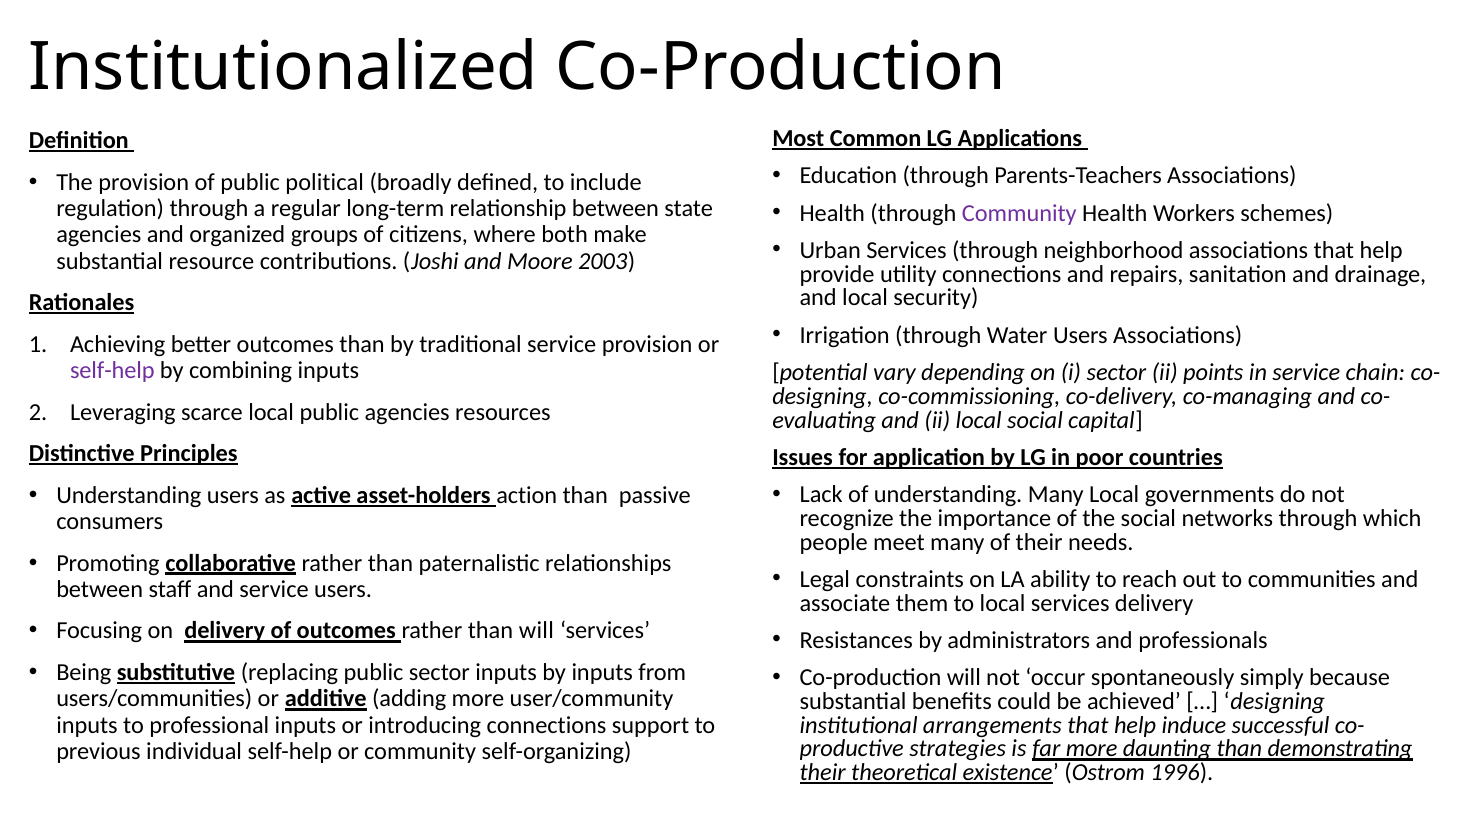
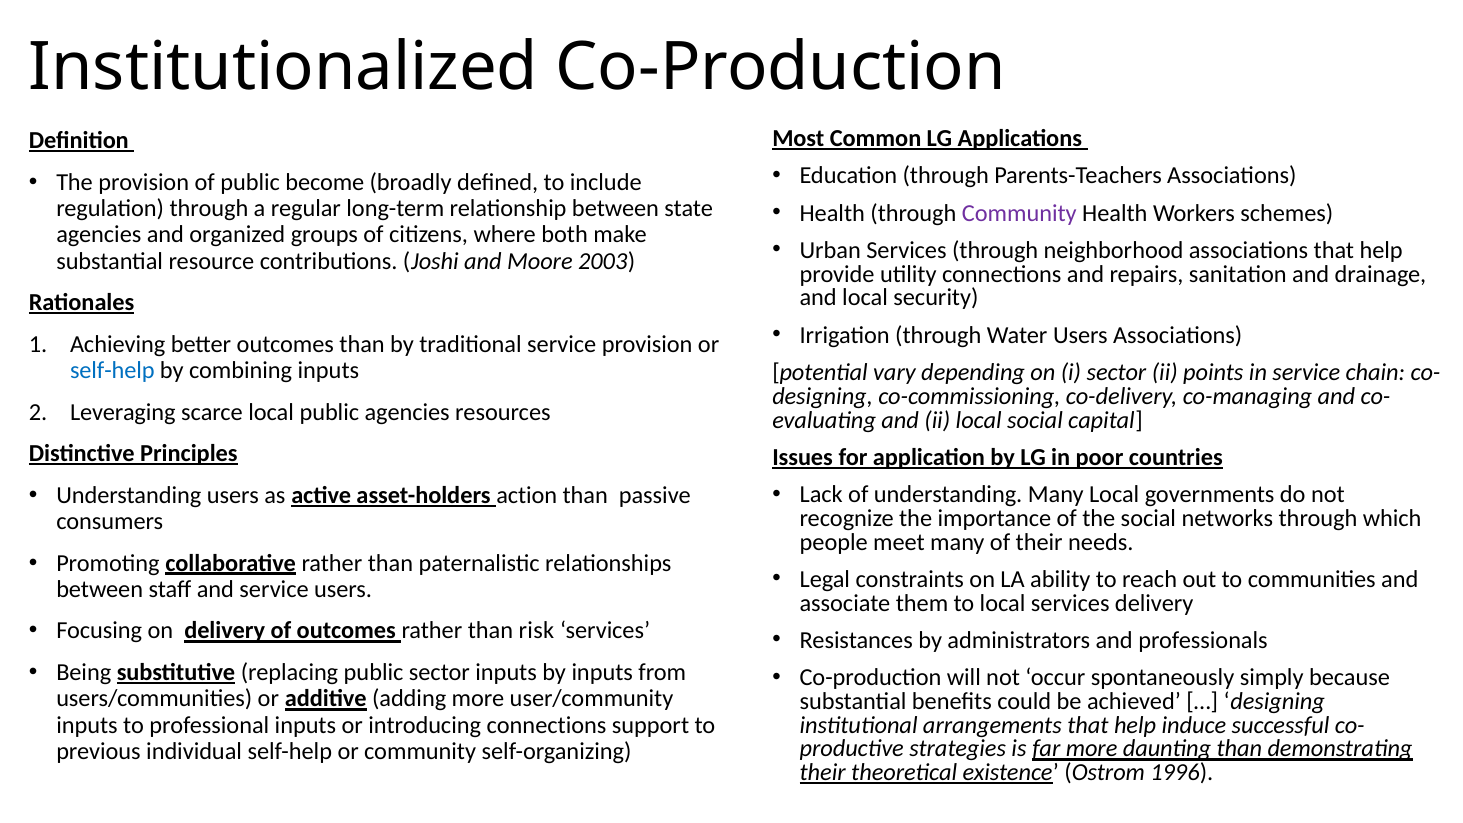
political: political -> become
self-help at (112, 370) colour: purple -> blue
than will: will -> risk
